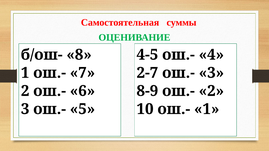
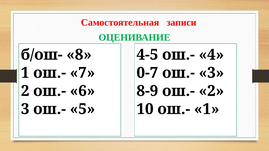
суммы: суммы -> записи
2-7: 2-7 -> 0-7
